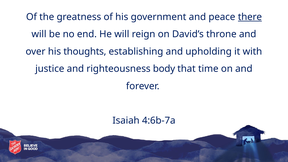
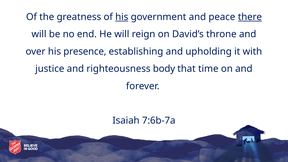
his at (122, 17) underline: none -> present
thoughts: thoughts -> presence
4:6b-7a: 4:6b-7a -> 7:6b-7a
